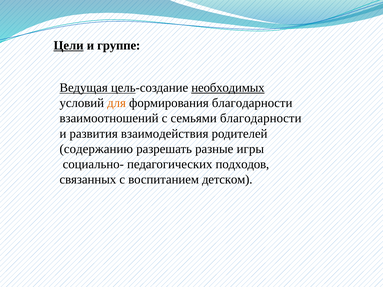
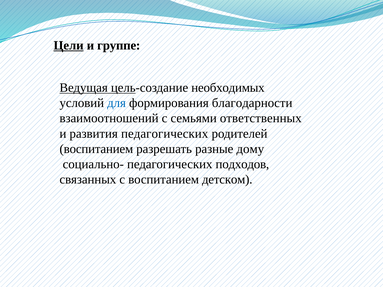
необходимых underline: present -> none
для colour: orange -> blue
семьями благодарности: благодарности -> ответственных
развития взаимодействия: взаимодействия -> педагогических
содержанию at (96, 149): содержанию -> воспитанием
игры: игры -> дому
